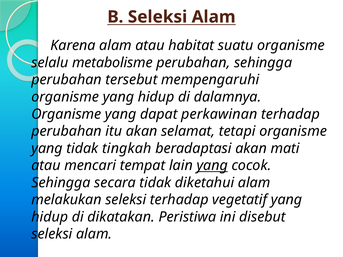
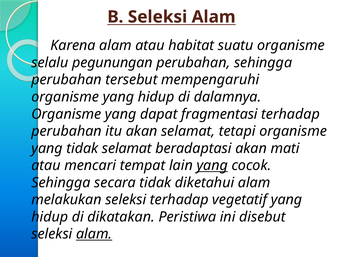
metabolisme: metabolisme -> pegunungan
perkawinan: perkawinan -> fragmentasi
tidak tingkah: tingkah -> selamat
alam at (94, 234) underline: none -> present
